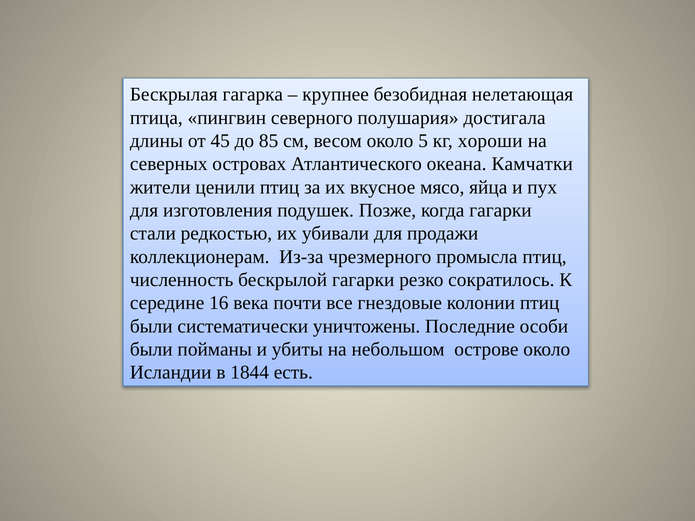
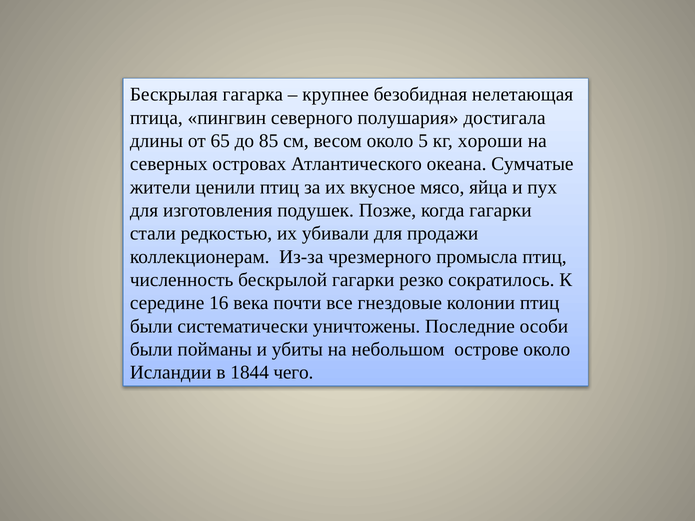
45: 45 -> 65
Камчатки: Камчатки -> Сумчатые
есть: есть -> чего
